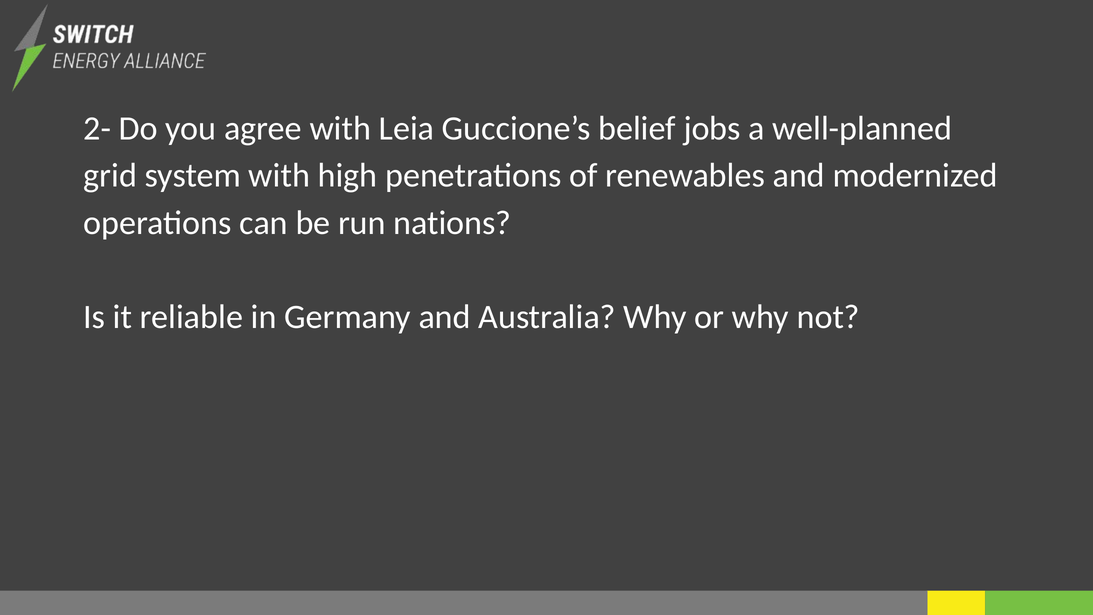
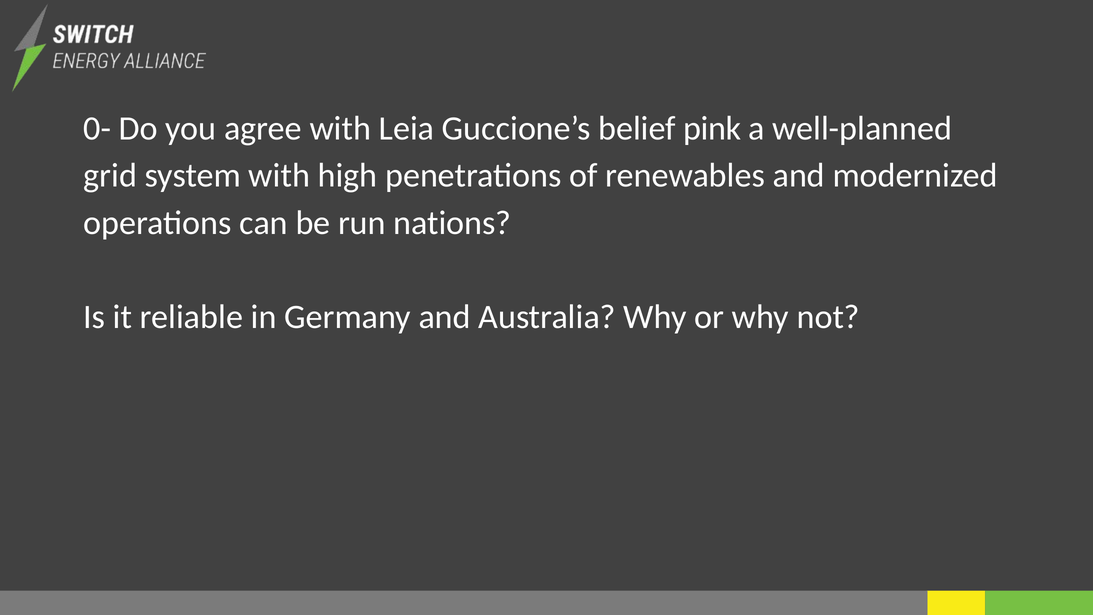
2-: 2- -> 0-
jobs: jobs -> pink
